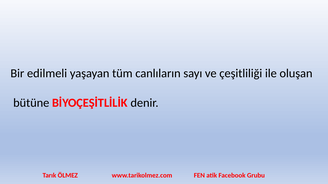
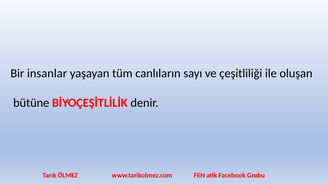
edilmeli: edilmeli -> insanlar
